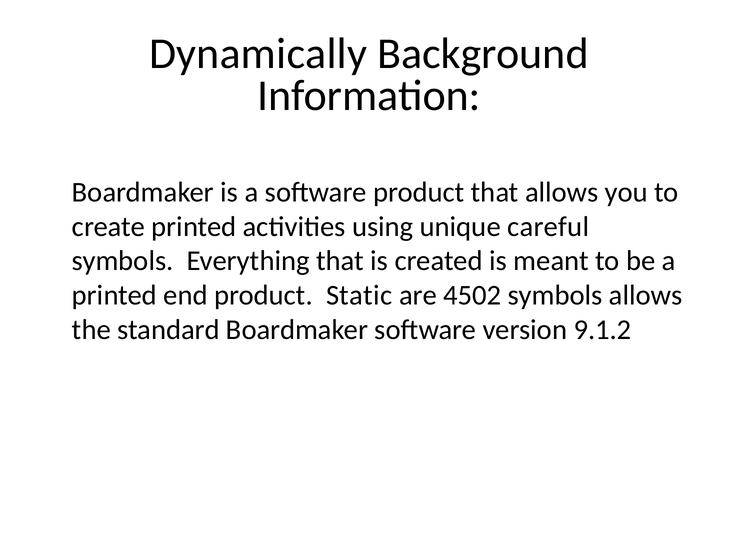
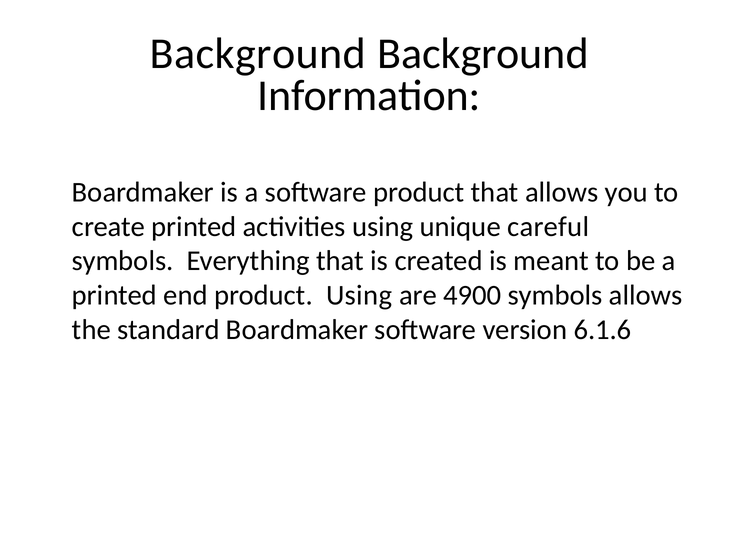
Dynamically at (258, 54): Dynamically -> Background
product Static: Static -> Using
4502: 4502 -> 4900
9.1.2: 9.1.2 -> 6.1.6
